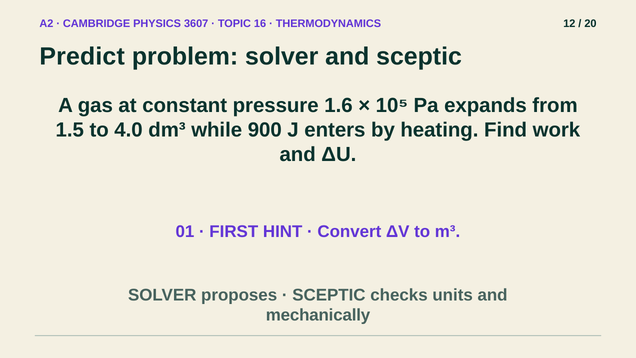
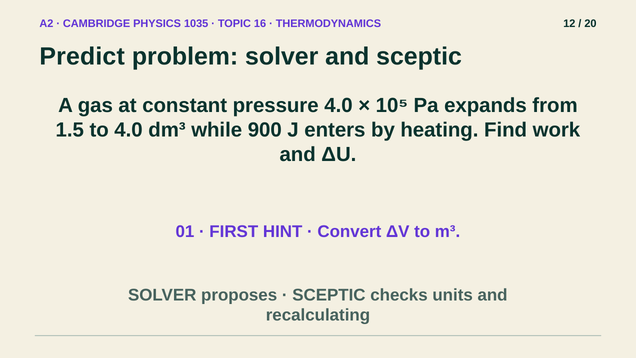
3607: 3607 -> 1035
pressure 1.6: 1.6 -> 4.0
mechanically: mechanically -> recalculating
